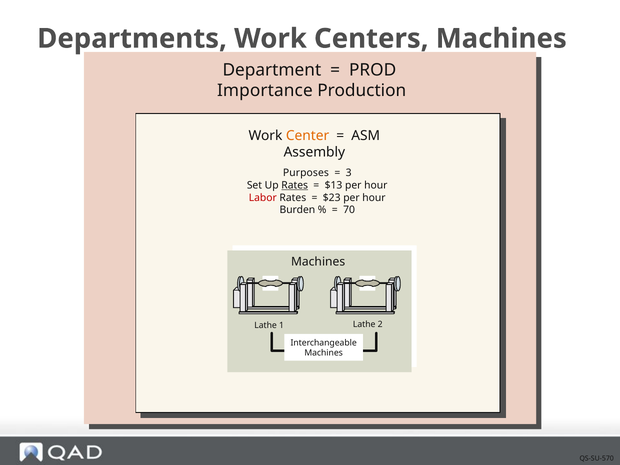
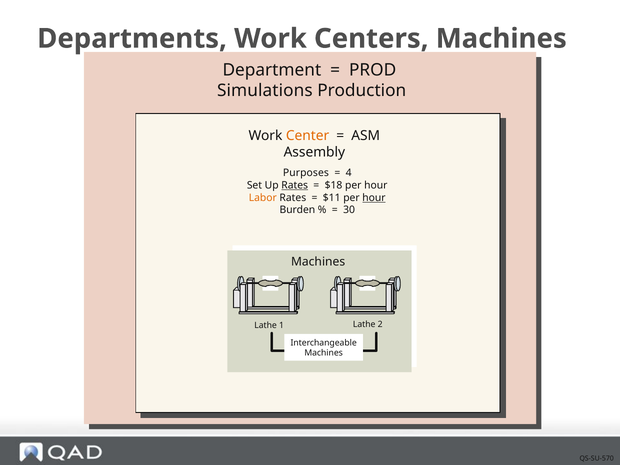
Importance: Importance -> Simulations
3: 3 -> 4
$13: $13 -> $18
Labor colour: red -> orange
$23: $23 -> $11
hour at (374, 198) underline: none -> present
70: 70 -> 30
